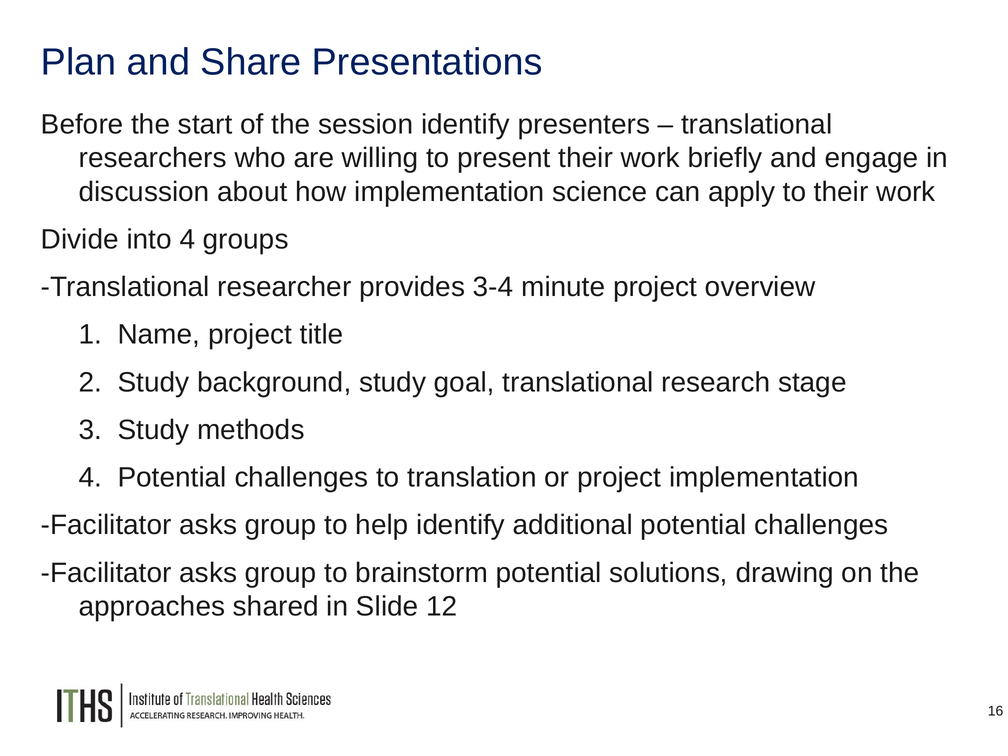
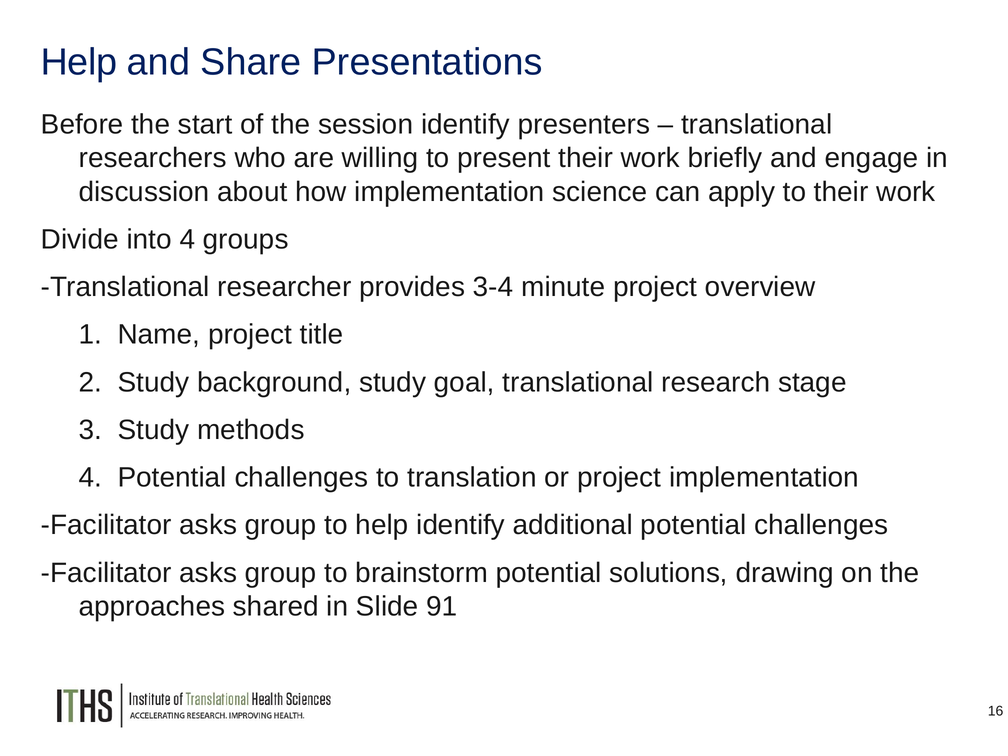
Plan at (79, 62): Plan -> Help
12: 12 -> 91
